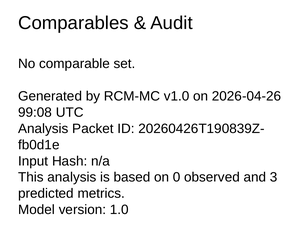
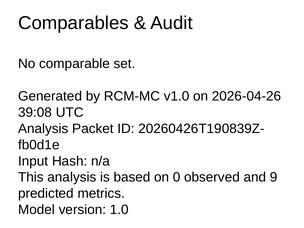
99:08: 99:08 -> 39:08
3: 3 -> 9
